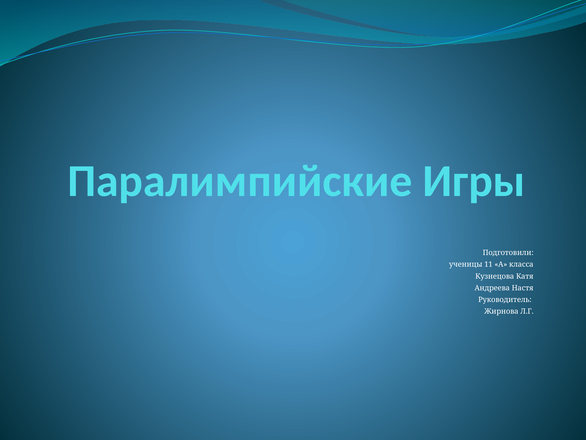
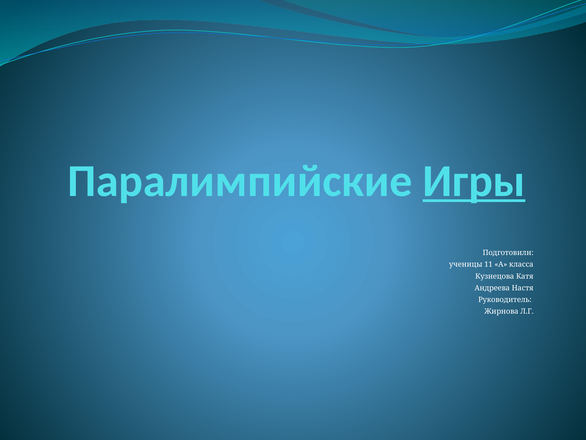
Игры underline: none -> present
